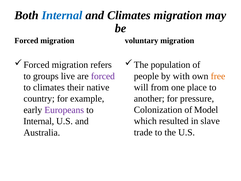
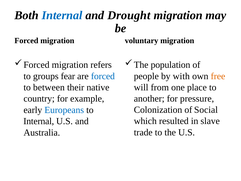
and Climates: Climates -> Drought
live: live -> fear
forced at (103, 76) colour: purple -> blue
to climates: climates -> between
Model: Model -> Social
Europeans colour: purple -> blue
